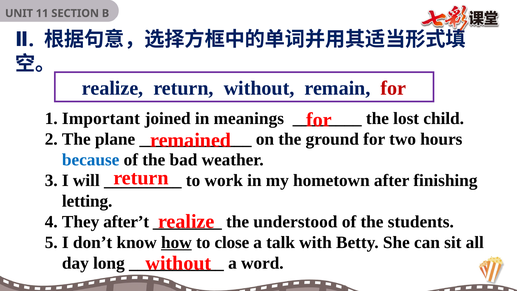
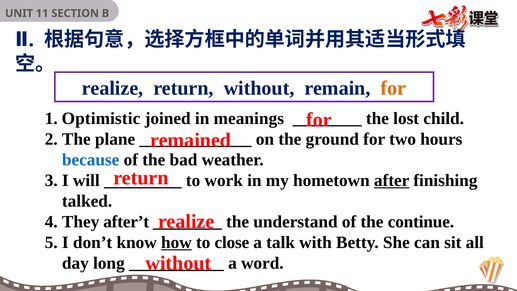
for at (393, 88) colour: red -> orange
Important: Important -> Optimistic
after underline: none -> present
letting: letting -> talked
understood: understood -> understand
students: students -> continue
